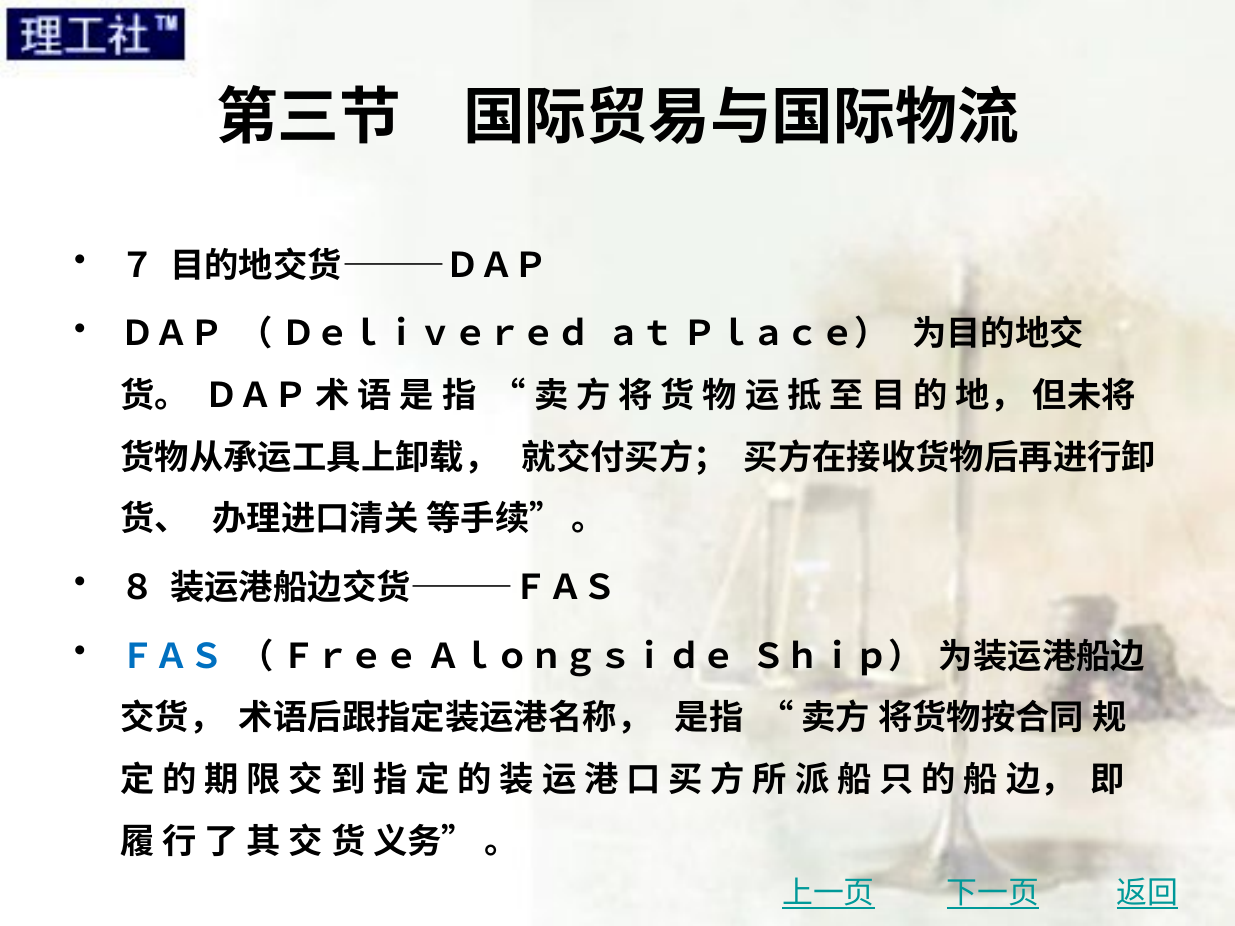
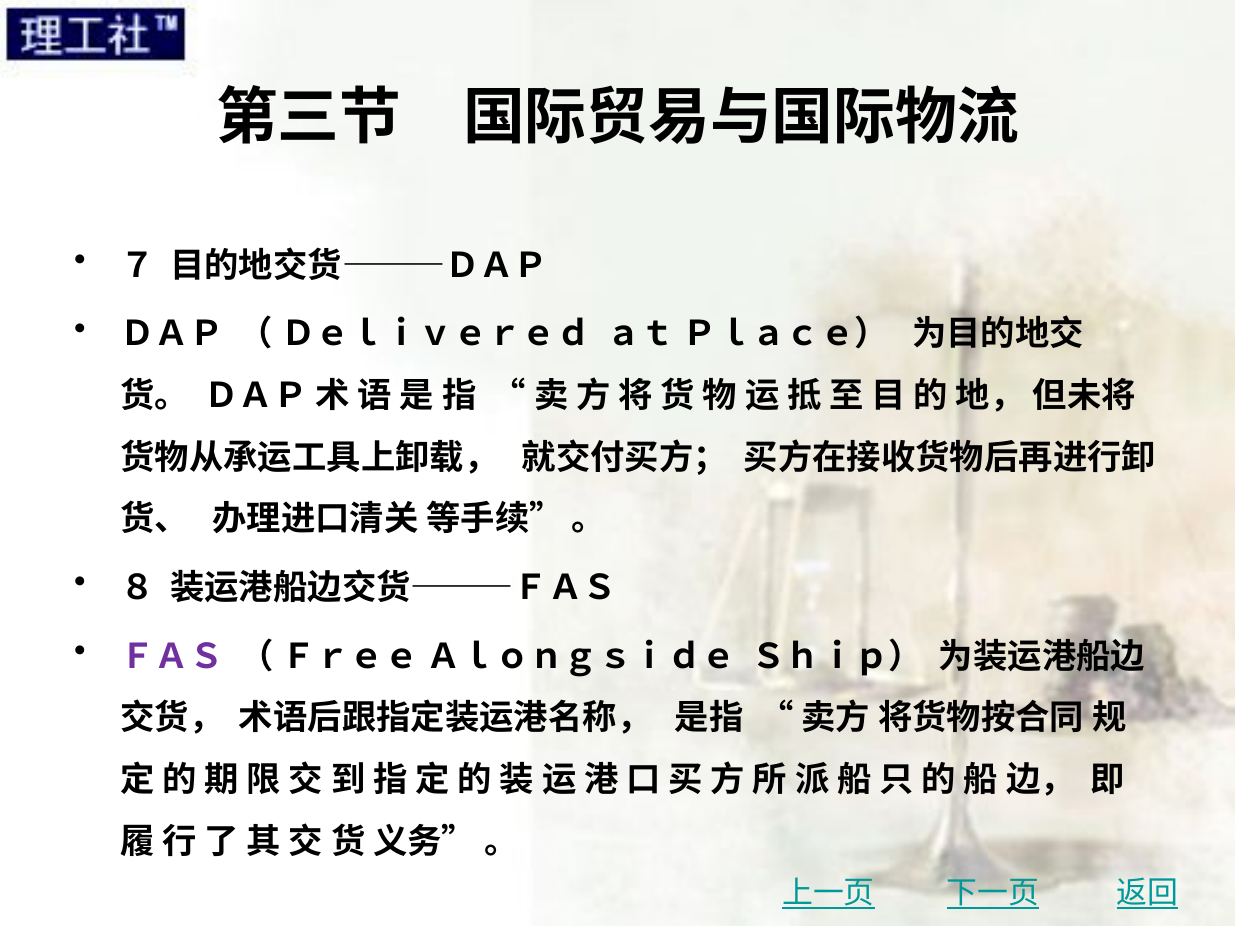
ＦＡＳ colour: blue -> purple
